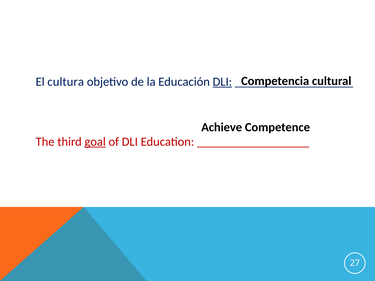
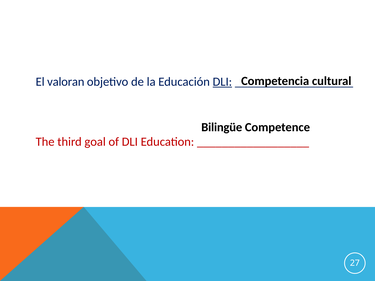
cultura: cultura -> valoran
Achieve: Achieve -> Bilingüe
goal underline: present -> none
